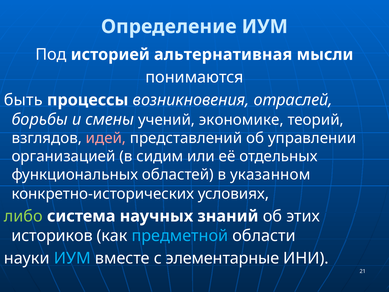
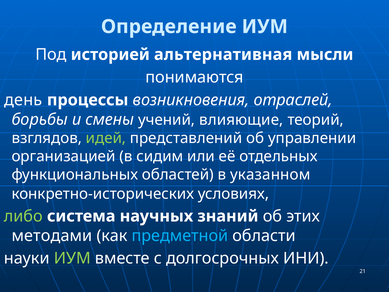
быть: быть -> день
экономике: экономике -> влияющие
идей colour: pink -> light green
историков: историков -> методами
ИУМ at (72, 258) colour: light blue -> light green
элементарные: элементарные -> долгосрочных
